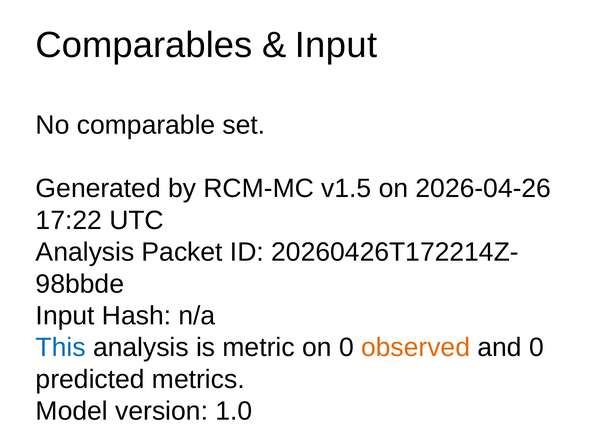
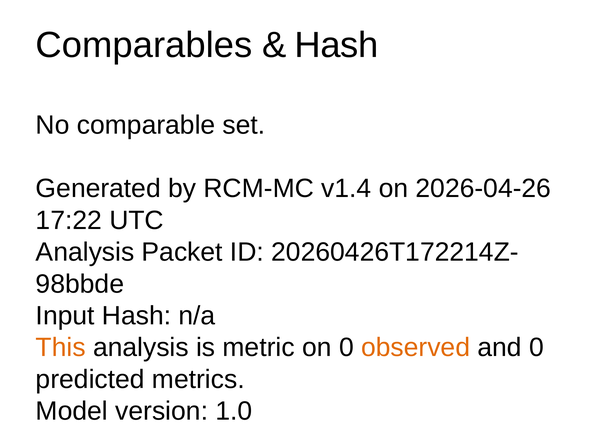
Input at (336, 45): Input -> Hash
v1.5: v1.5 -> v1.4
This colour: blue -> orange
